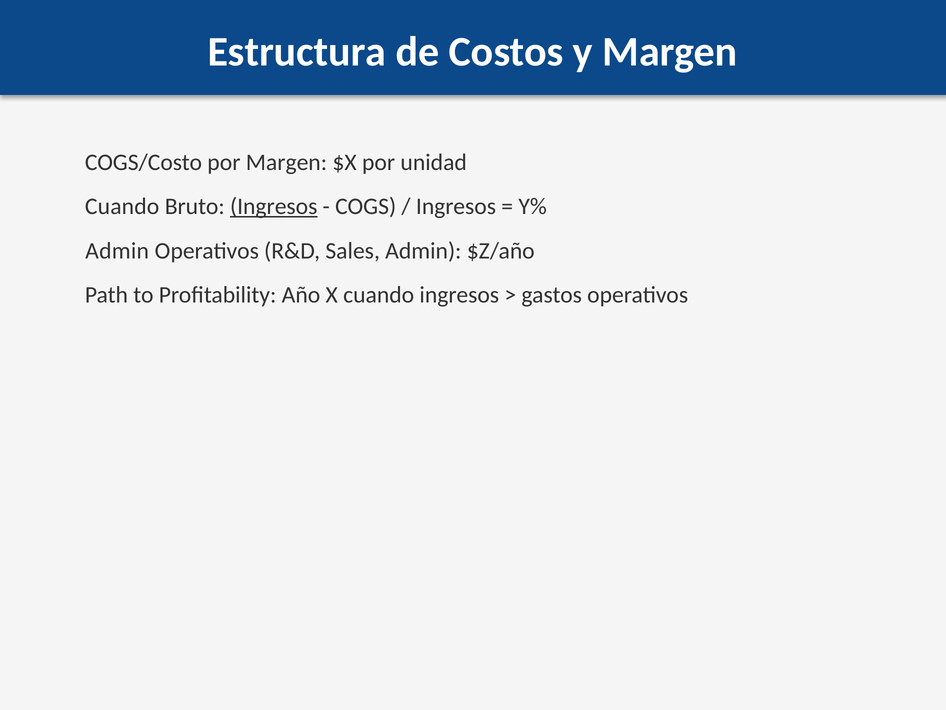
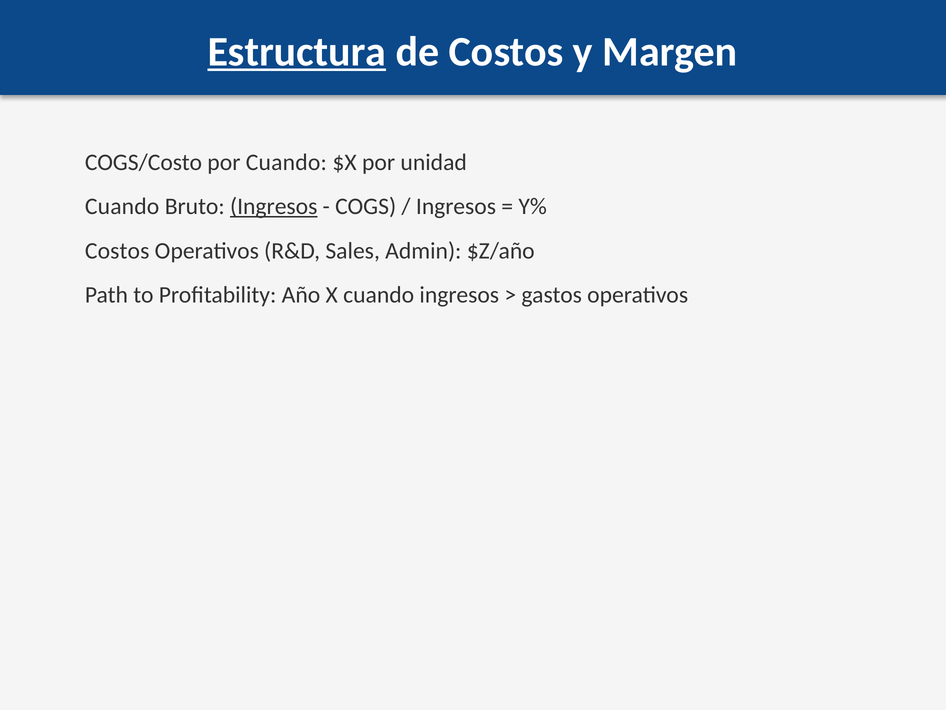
Estructura underline: none -> present
por Margen: Margen -> Cuando
Admin at (117, 251): Admin -> Costos
